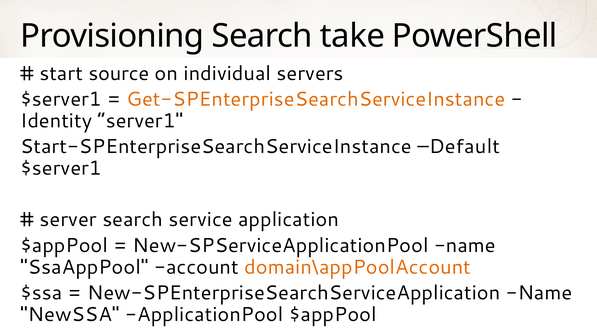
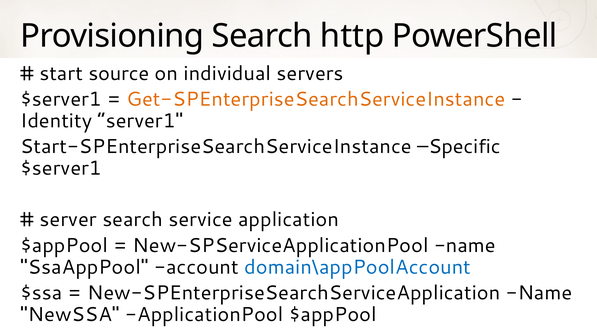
take: take -> http
Default: Default -> Specific
domain\appPoolAccount colour: orange -> blue
